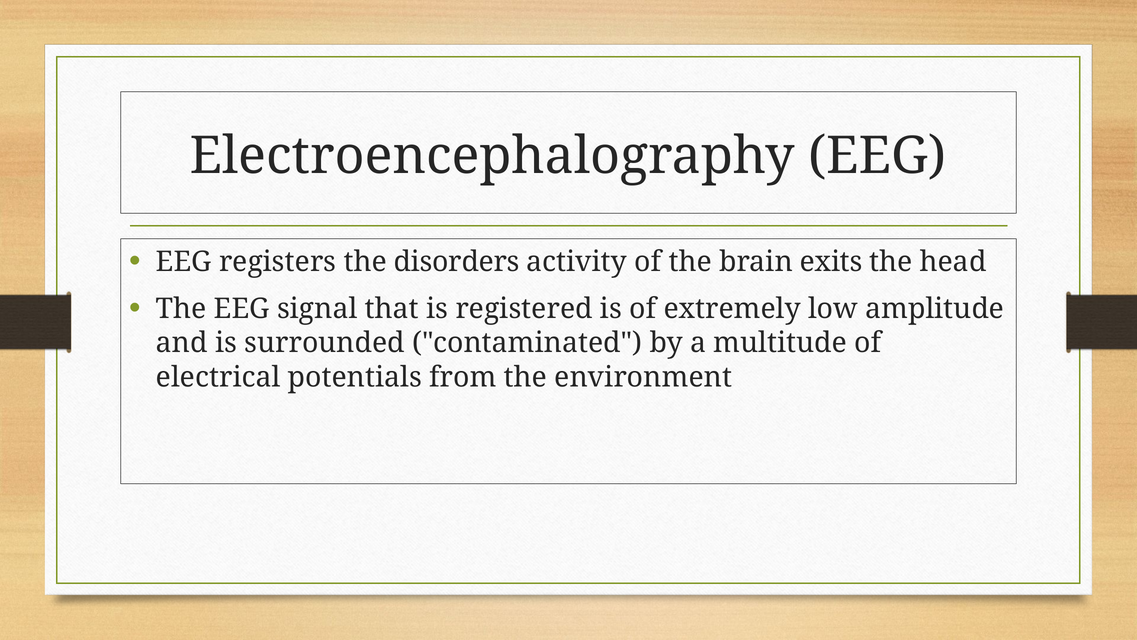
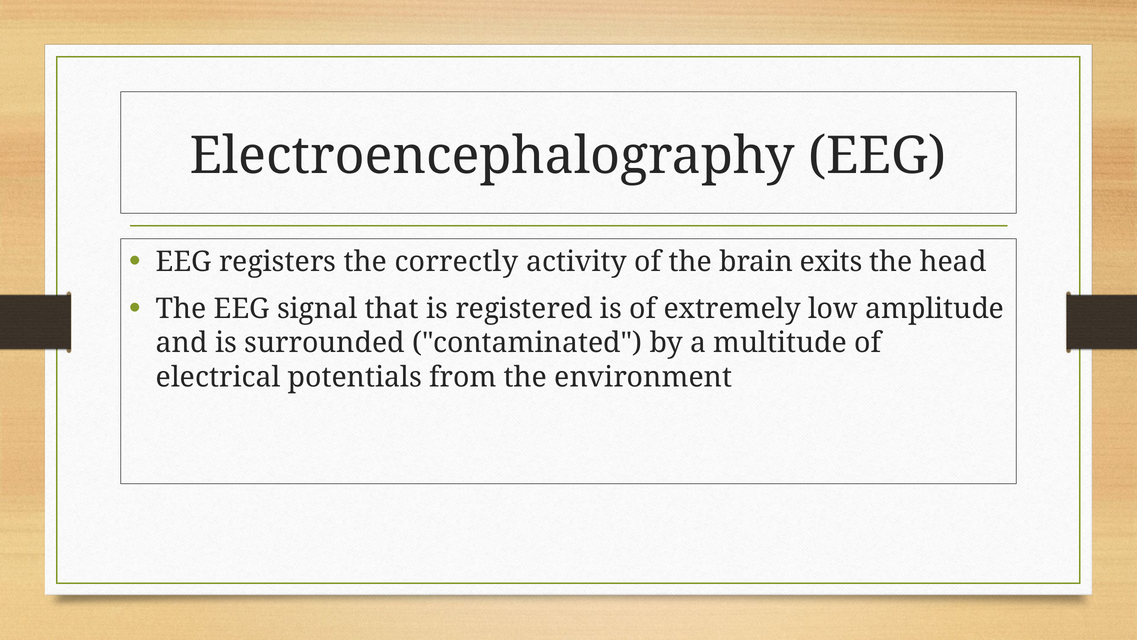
disorders: disorders -> correctly
